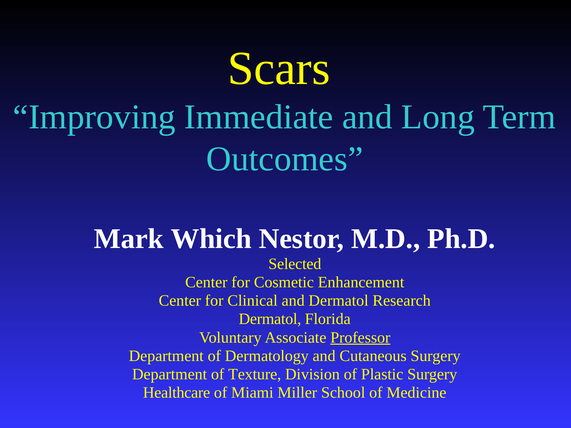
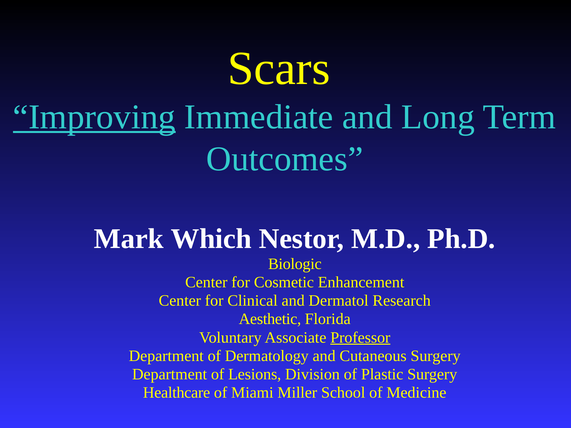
Improving underline: none -> present
Selected: Selected -> Biologic
Dermatol at (270, 319): Dermatol -> Aesthetic
Texture: Texture -> Lesions
